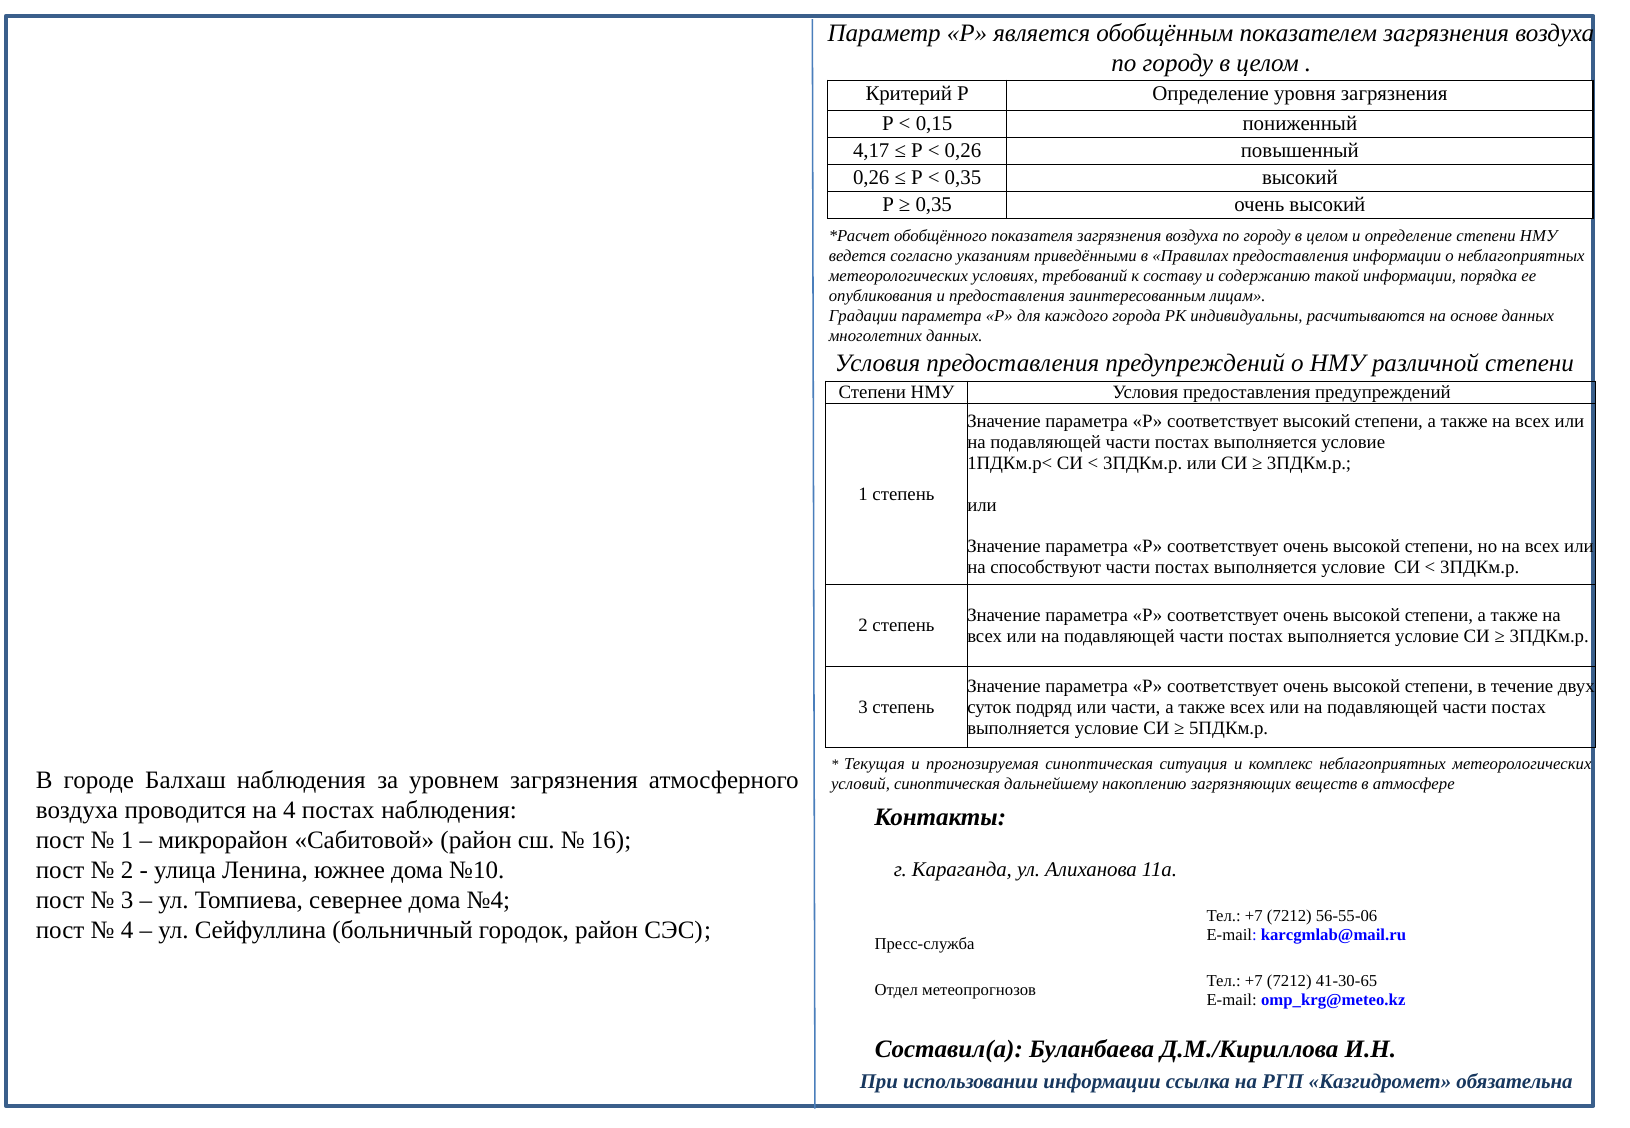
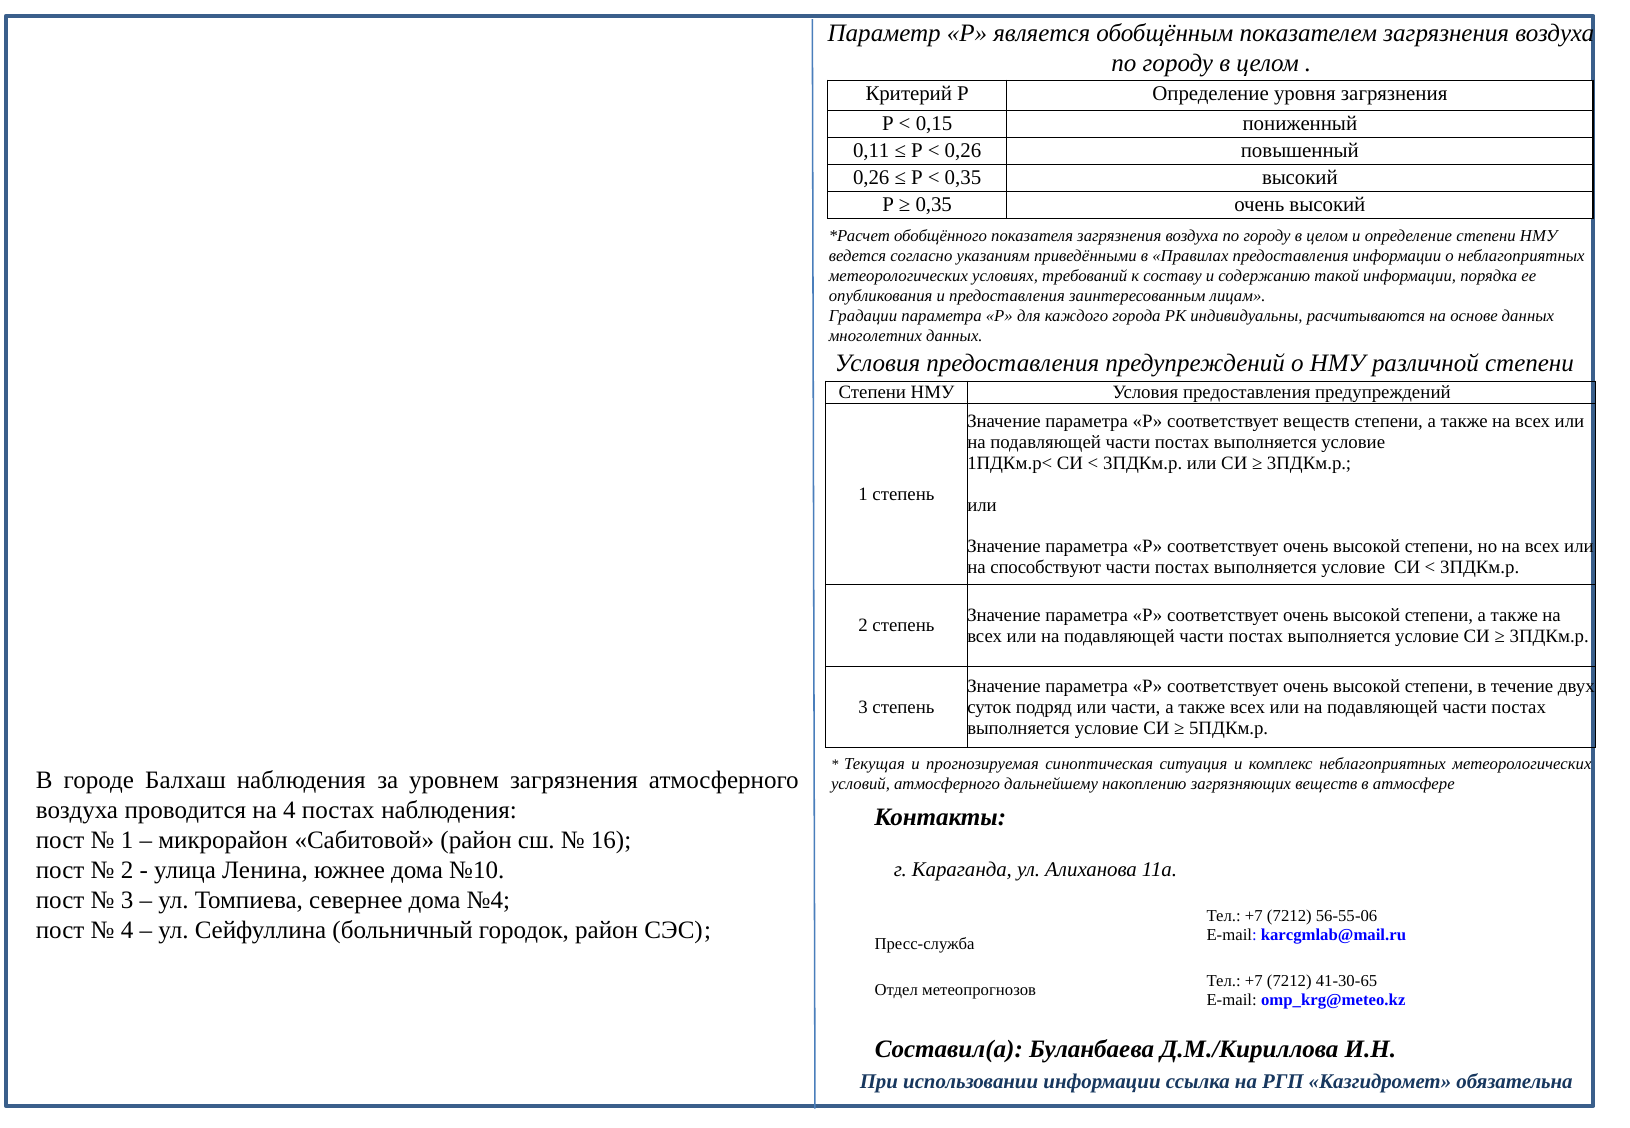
4,17: 4,17 -> 0,11
соответствует высокий: высокий -> веществ
условий синоптическая: синоптическая -> атмосферного
